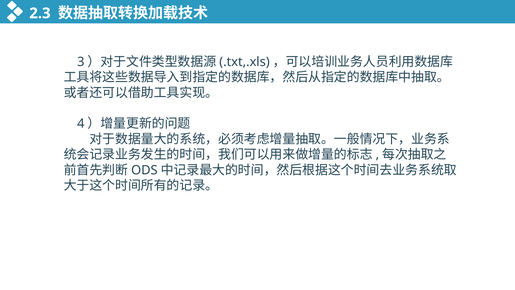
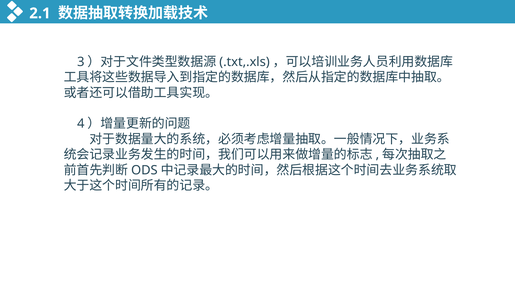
2.3: 2.3 -> 2.1
